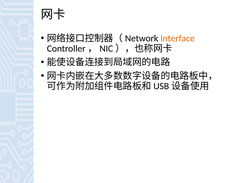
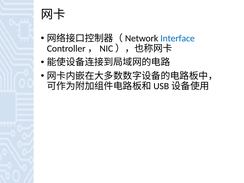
Interface colour: orange -> blue
